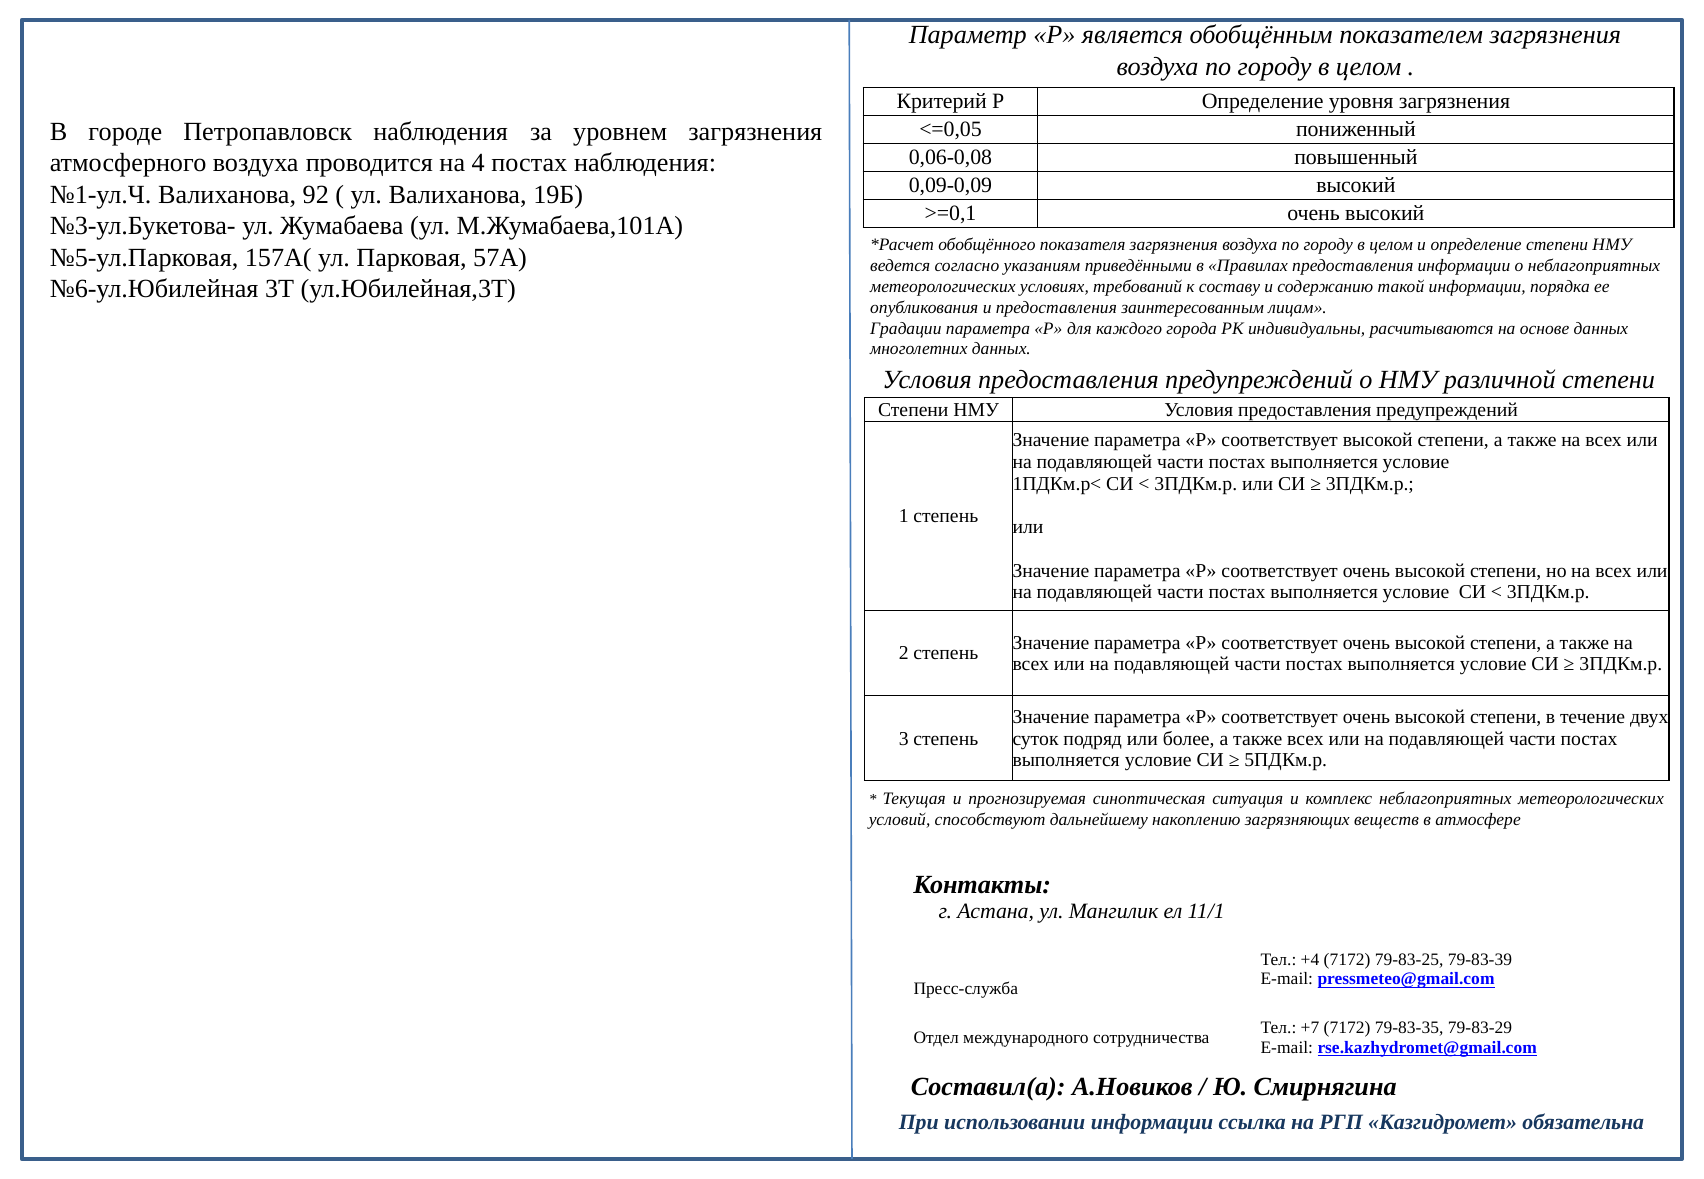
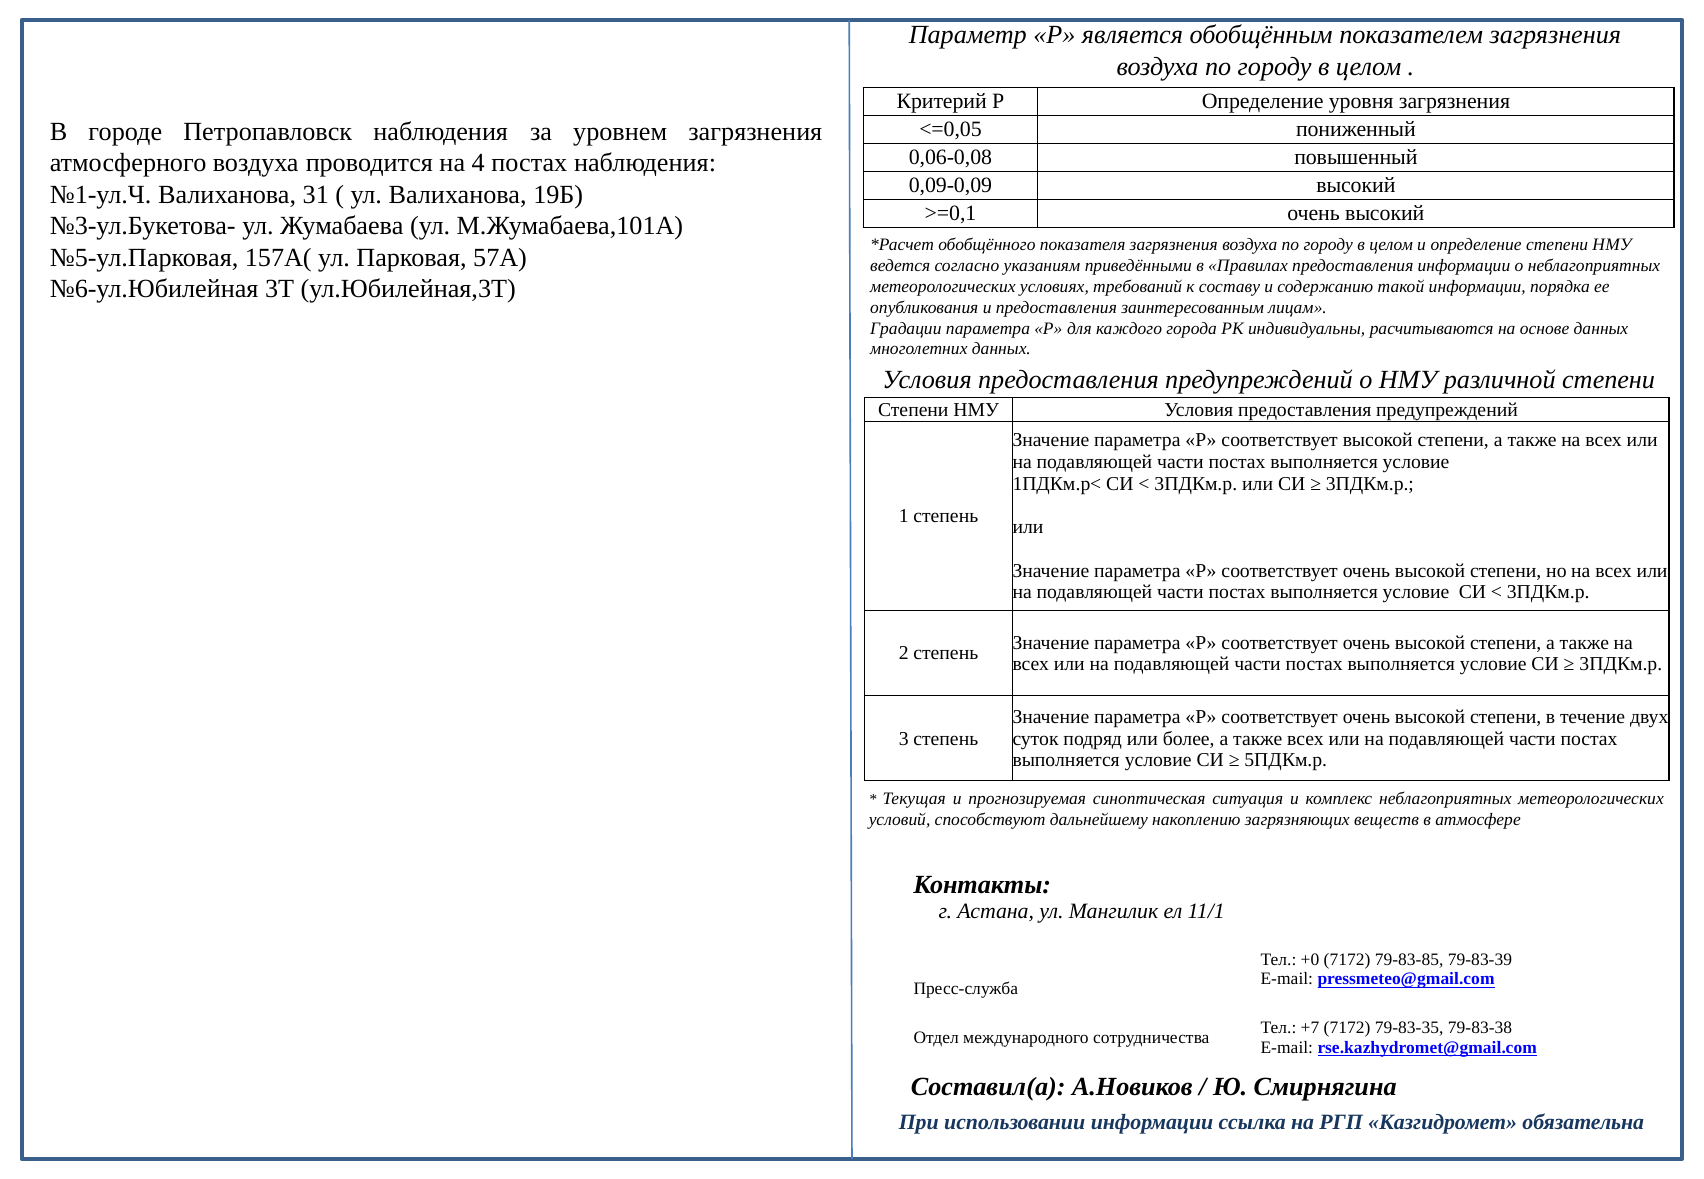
92: 92 -> 31
+4: +4 -> +0
79-83-25: 79-83-25 -> 79-83-85
79-83-29: 79-83-29 -> 79-83-38
